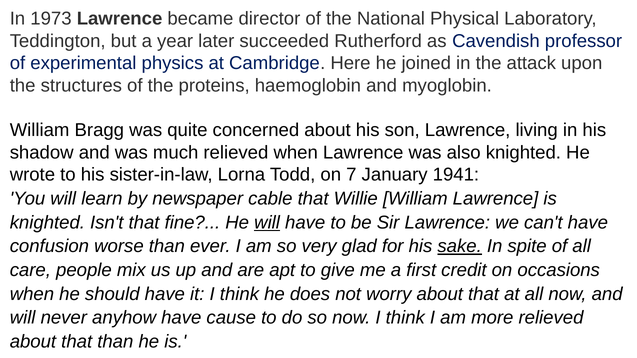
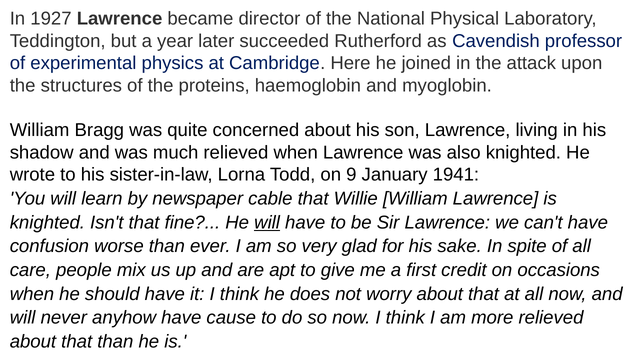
1973: 1973 -> 1927
7: 7 -> 9
sake underline: present -> none
